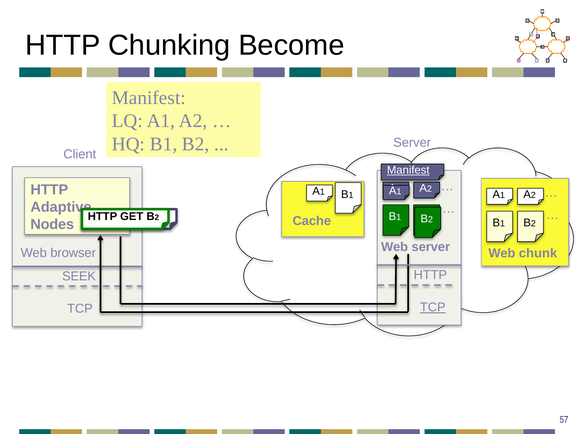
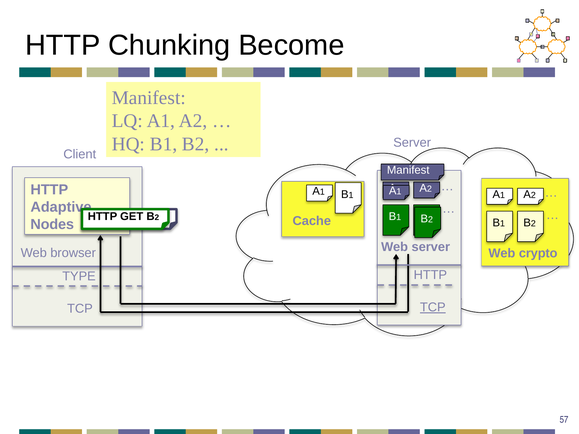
Manifest at (408, 170) underline: present -> none
chunk: chunk -> crypto
SEEK: SEEK -> TYPE
